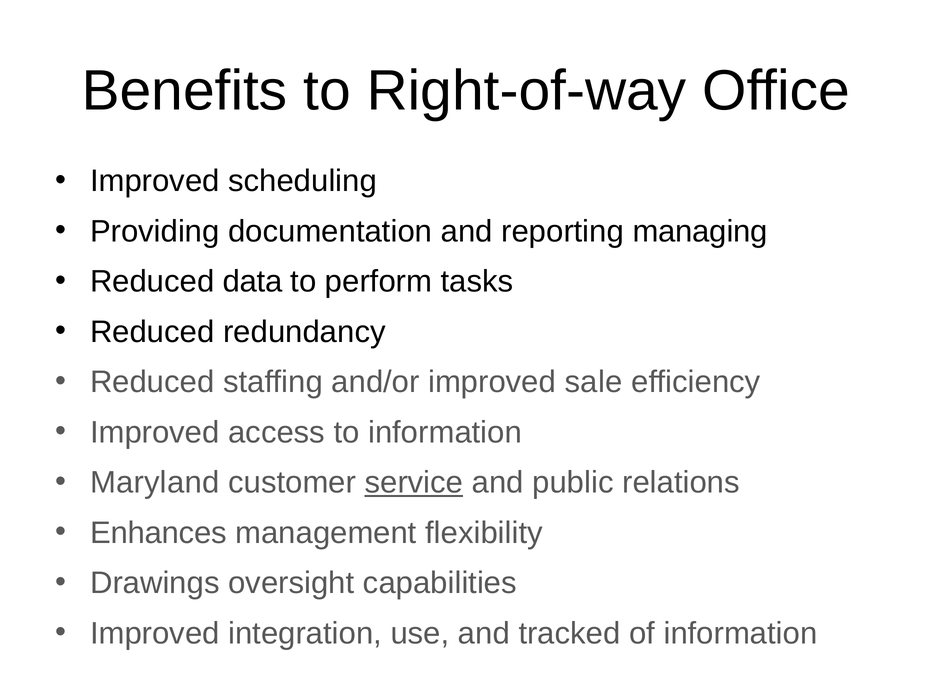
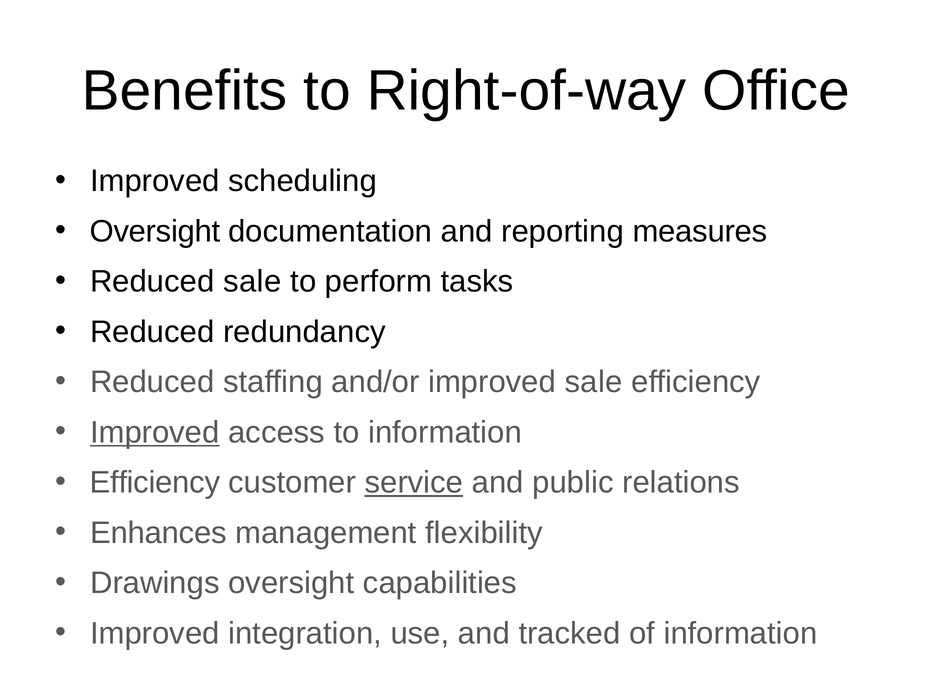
Providing at (155, 232): Providing -> Oversight
managing: managing -> measures
Reduced data: data -> sale
Improved at (155, 433) underline: none -> present
Maryland at (155, 483): Maryland -> Efficiency
